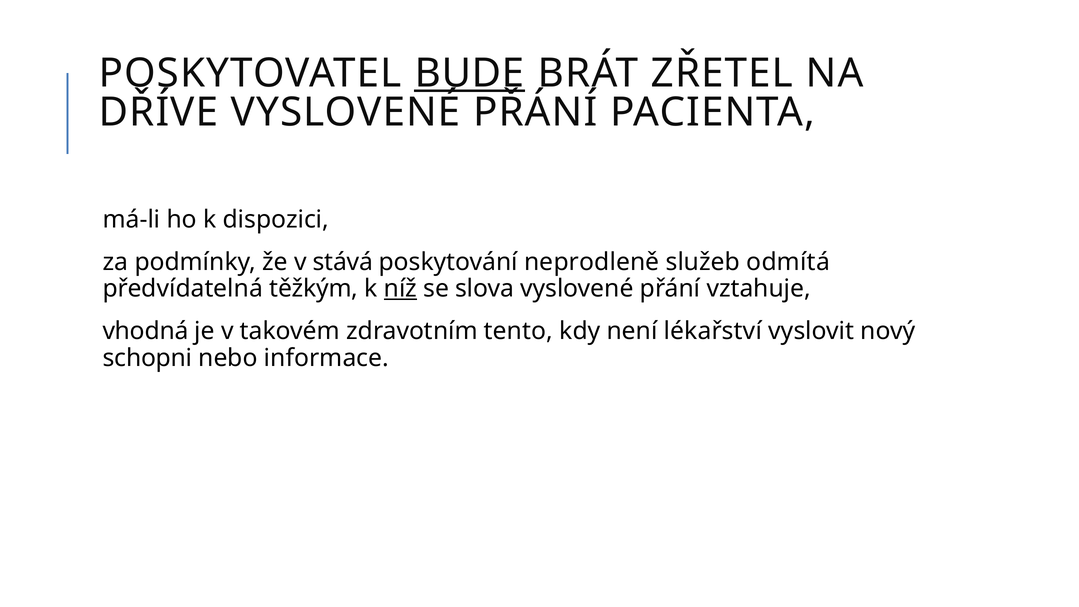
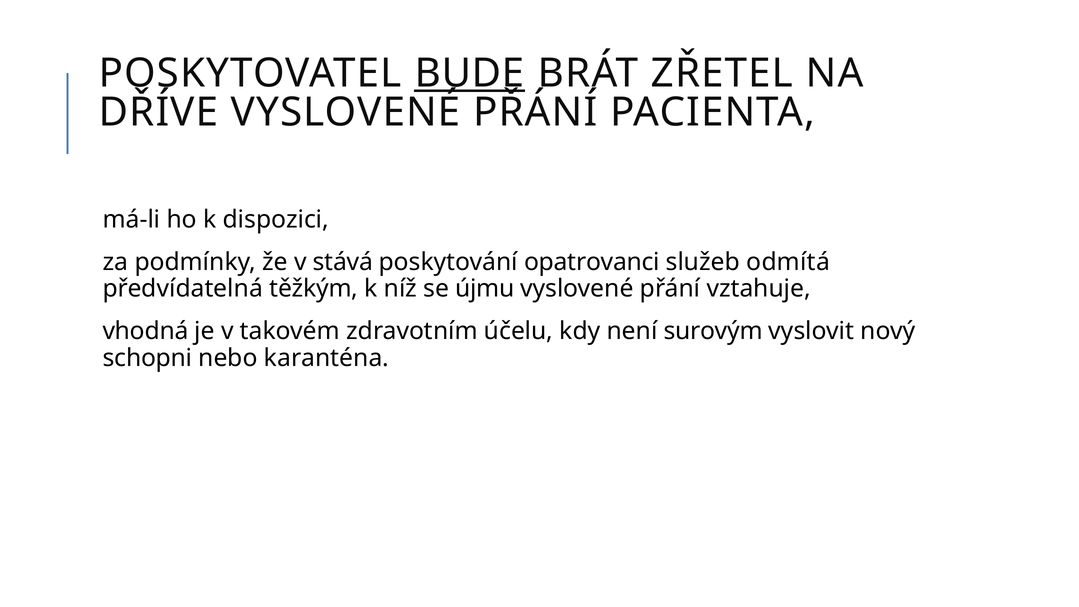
neprodleně: neprodleně -> opatrovanci
níž underline: present -> none
slova: slova -> újmu
tento: tento -> účelu
lékařství: lékařství -> surovým
informace: informace -> karanténa
